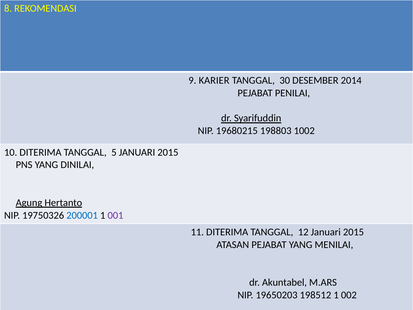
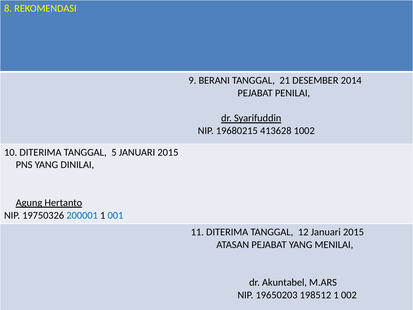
KARIER: KARIER -> BERANI
30: 30 -> 21
198803: 198803 -> 413628
001 colour: purple -> blue
